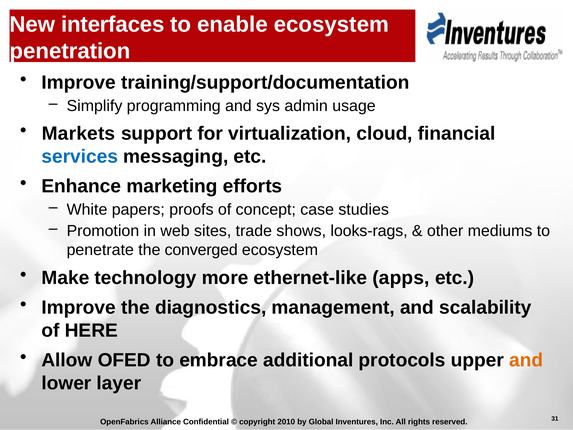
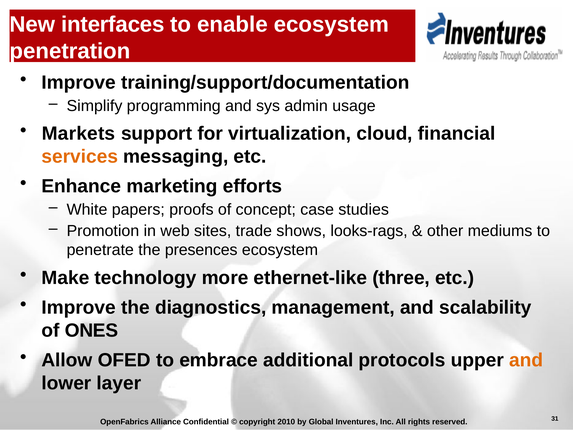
services colour: blue -> orange
converged: converged -> presences
apps: apps -> three
HERE: HERE -> ONES
